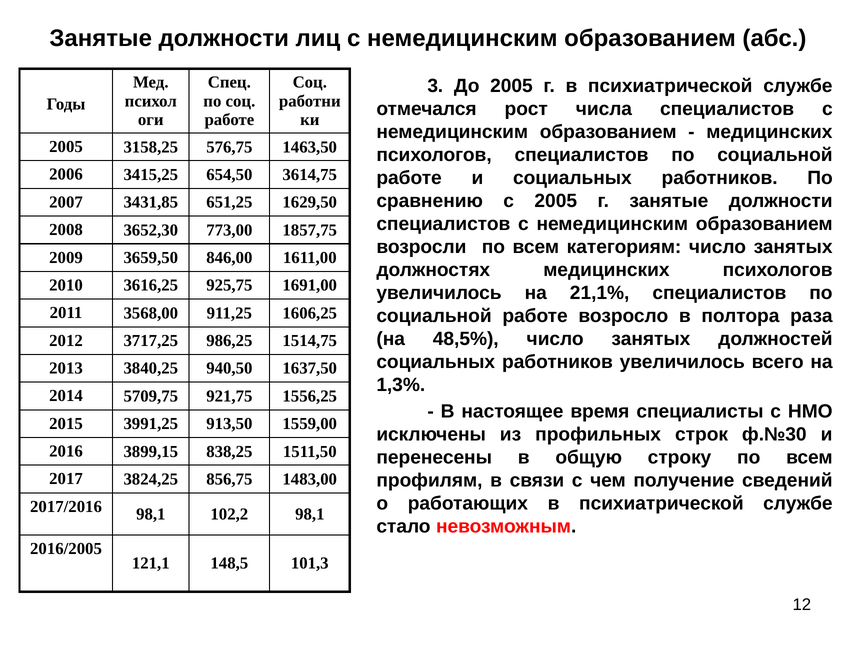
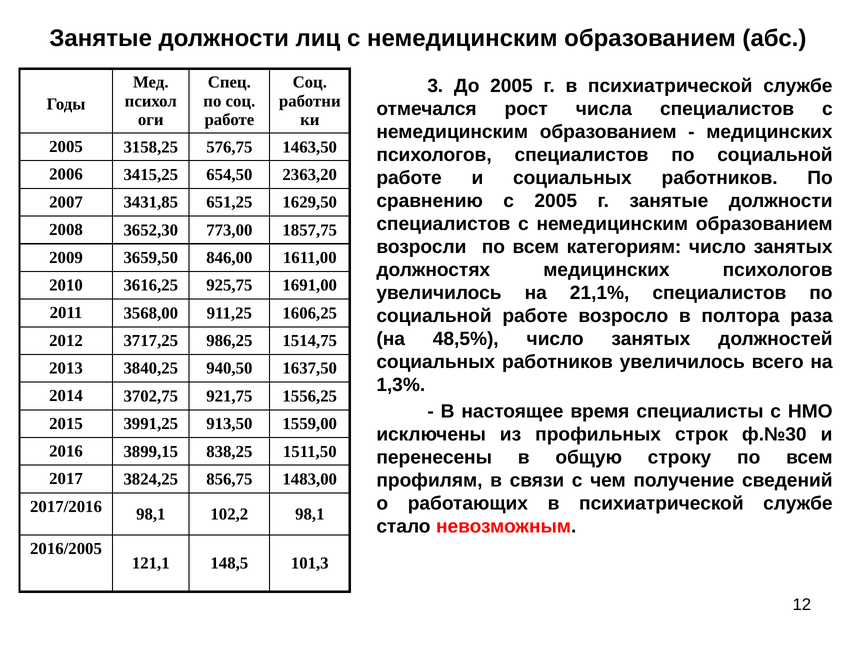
3614,75: 3614,75 -> 2363,20
5709,75: 5709,75 -> 3702,75
